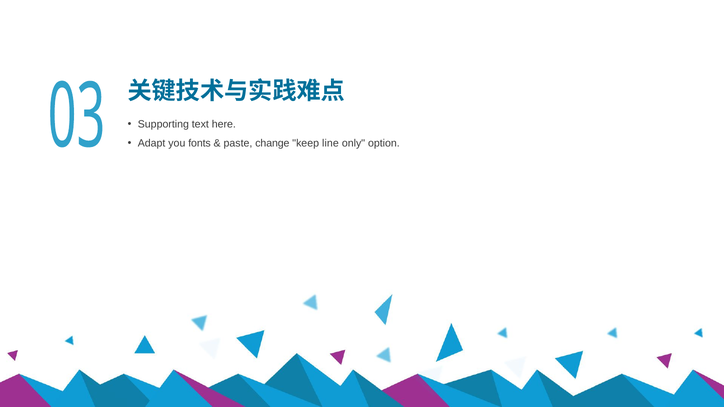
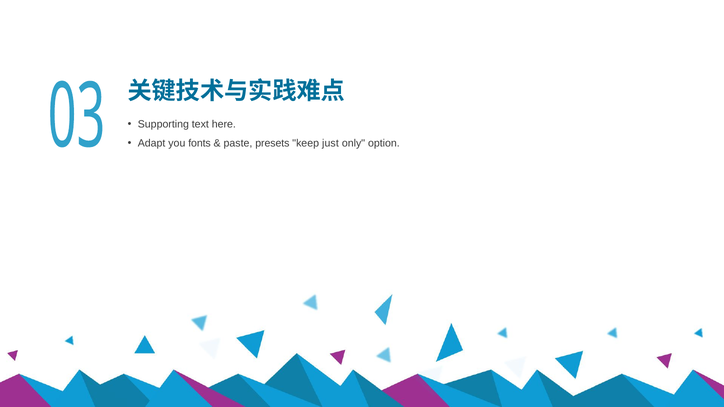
change: change -> presets
line: line -> just
